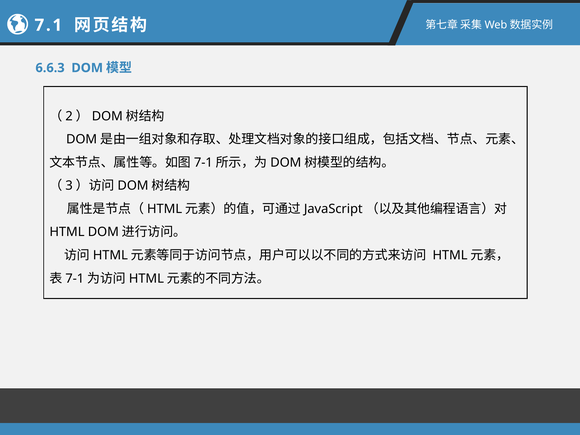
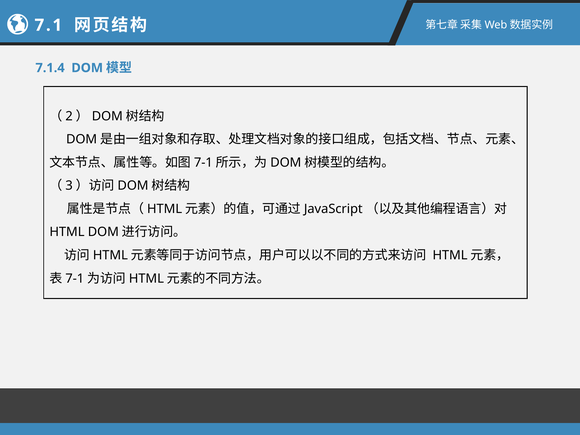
6.6.3: 6.6.3 -> 7.1.4
